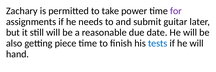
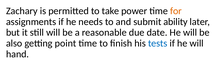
for colour: purple -> orange
guitar: guitar -> ability
piece: piece -> point
